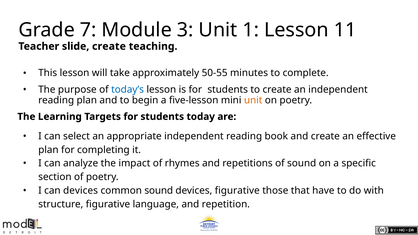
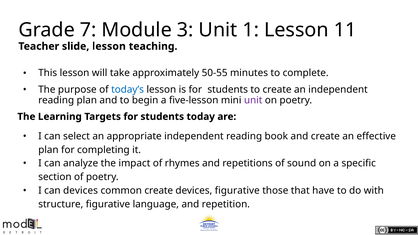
slide create: create -> lesson
unit at (253, 100) colour: orange -> purple
common sound: sound -> create
